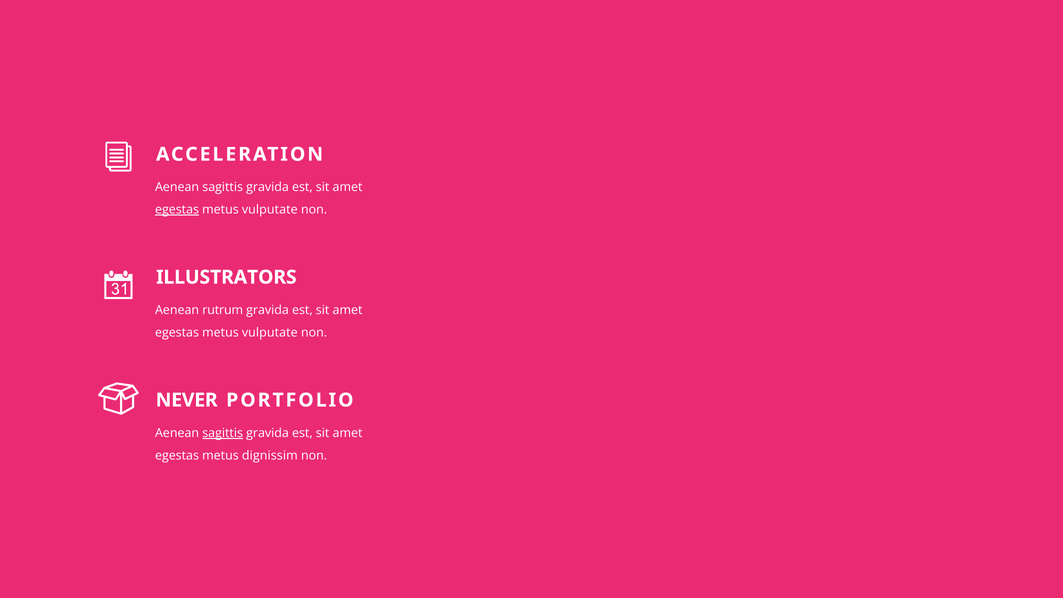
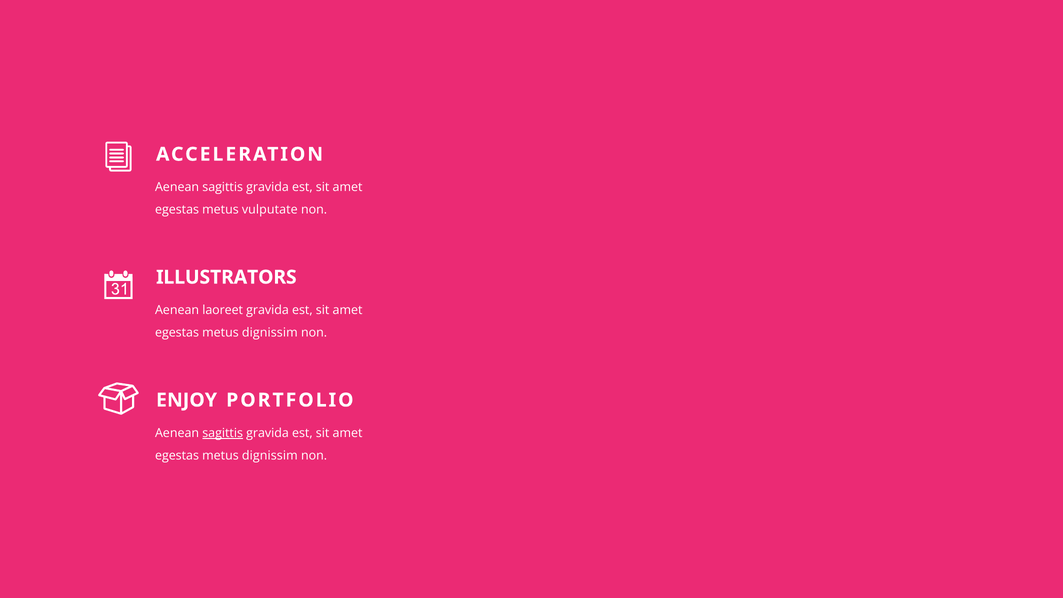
egestas at (177, 210) underline: present -> none
rutrum: rutrum -> laoreet
vulputate at (270, 333): vulputate -> dignissim
NEVER: NEVER -> ENJOY
